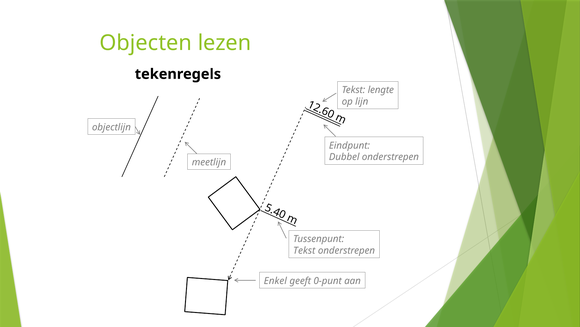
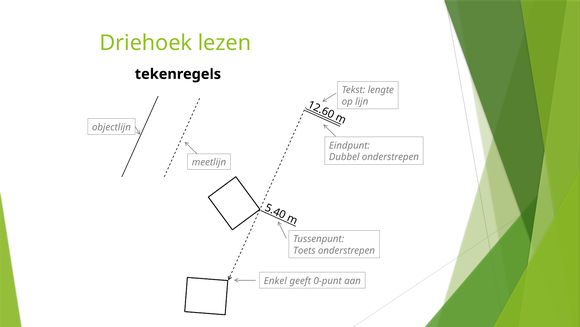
Objecten: Objecten -> Driehoek
Tekst at (304, 250): Tekst -> Toets
